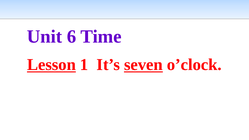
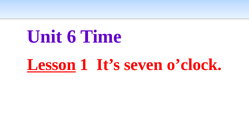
seven underline: present -> none
